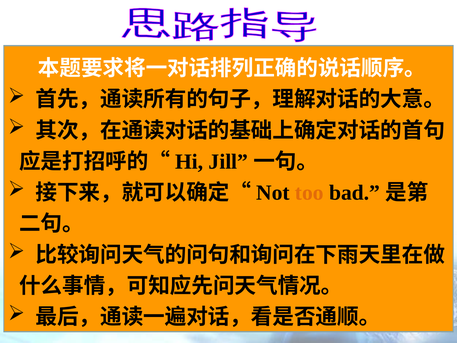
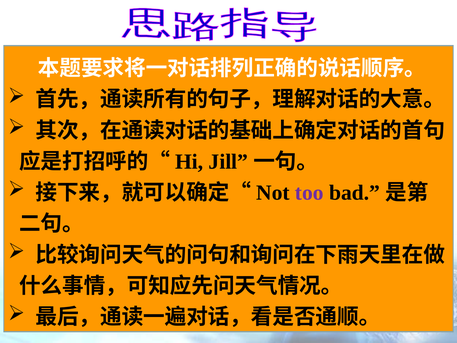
too colour: orange -> purple
